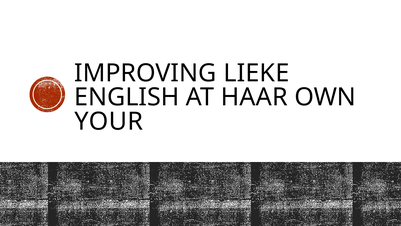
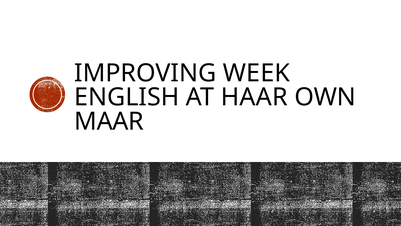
LIEKE: LIEKE -> WEEK
YOUR: YOUR -> MAAR
